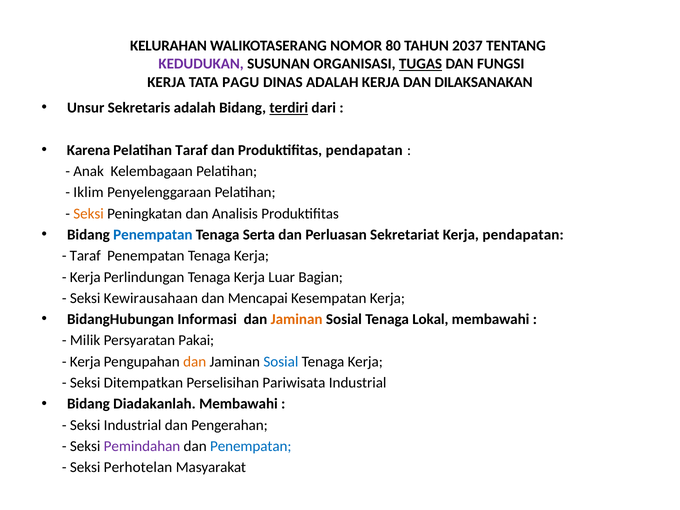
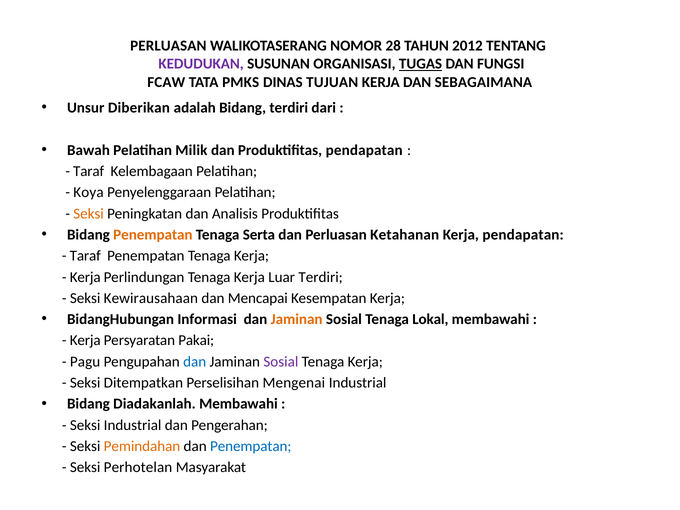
KELURAHAN at (168, 46): KELURAHAN -> PERLUASAN
80: 80 -> 28
2037: 2037 -> 2012
KERJA at (166, 82): KERJA -> FCAW
PAGU: PAGU -> PMKS
DINAS ADALAH: ADALAH -> TUJUAN
DILAKSANAKAN: DILAKSANAKAN -> SEBAGAIMANA
Sekretaris: Sekretaris -> Diberikan
terdiri at (289, 108) underline: present -> none
Karena: Karena -> Bawah
Pelatihan Taraf: Taraf -> Milik
Anak at (89, 171): Anak -> Taraf
Iklim: Iklim -> Koya
Penempatan at (153, 235) colour: blue -> orange
Sekretariat: Sekretariat -> Ketahanan
Luar Bagian: Bagian -> Terdiri
Milik at (85, 341): Milik -> Kerja
Kerja at (85, 362): Kerja -> Pagu
dan at (195, 362) colour: orange -> blue
Sosial at (281, 362) colour: blue -> purple
Pariwisata: Pariwisata -> Mengenai
Pemindahan colour: purple -> orange
